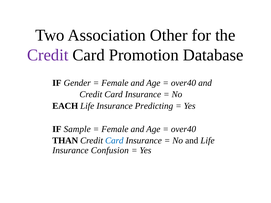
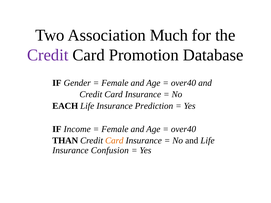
Other: Other -> Much
Predicting: Predicting -> Prediction
Sample: Sample -> Income
Card at (114, 141) colour: blue -> orange
